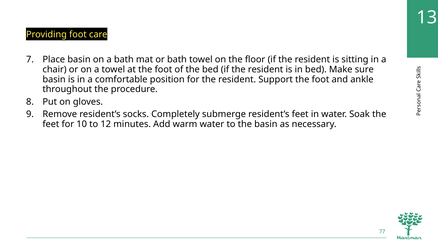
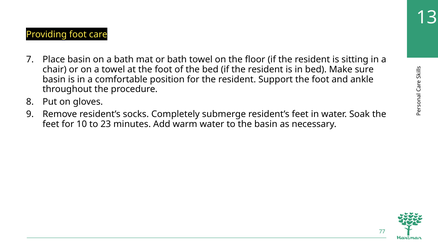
12: 12 -> 23
